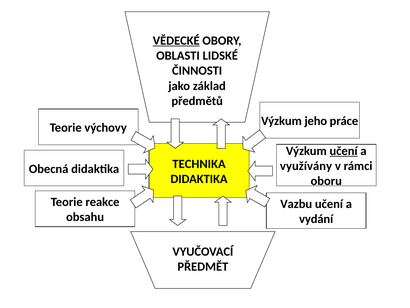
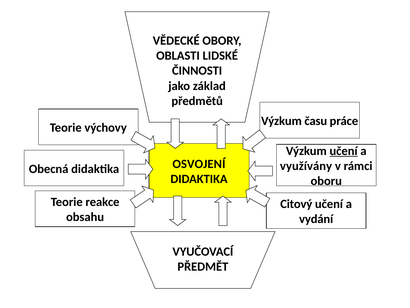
VĚDECKÉ underline: present -> none
jeho: jeho -> času
TECHNIKA: TECHNIKA -> OSVOJENÍ
Vazbu: Vazbu -> Citový
